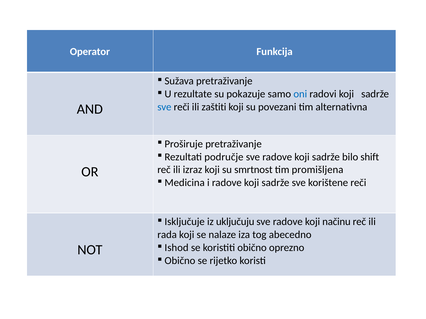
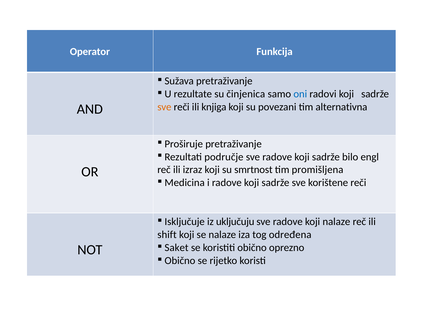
pokazuje: pokazuje -> činjenica
sve at (164, 107) colour: blue -> orange
zaštiti: zaštiti -> knjiga
shift: shift -> engl
koji načinu: načinu -> nalaze
rada: rada -> shift
abecedno: abecedno -> određena
Ishod: Ishod -> Saket
